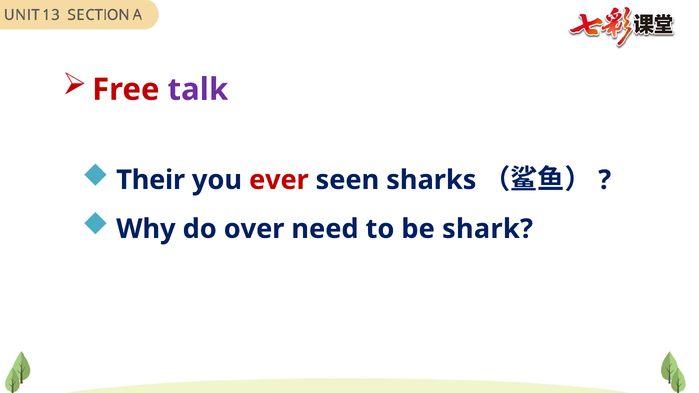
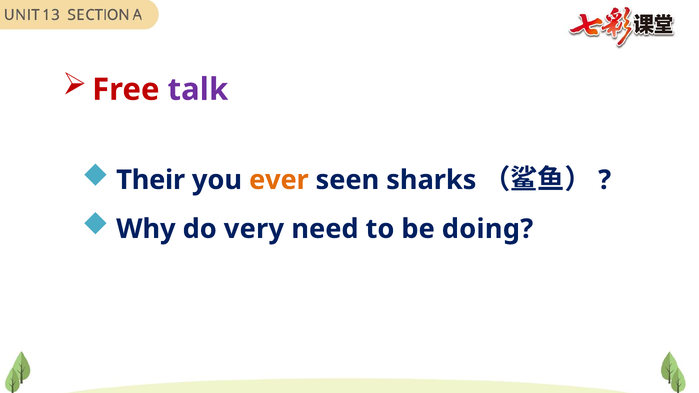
ever colour: red -> orange
over: over -> very
shark: shark -> doing
